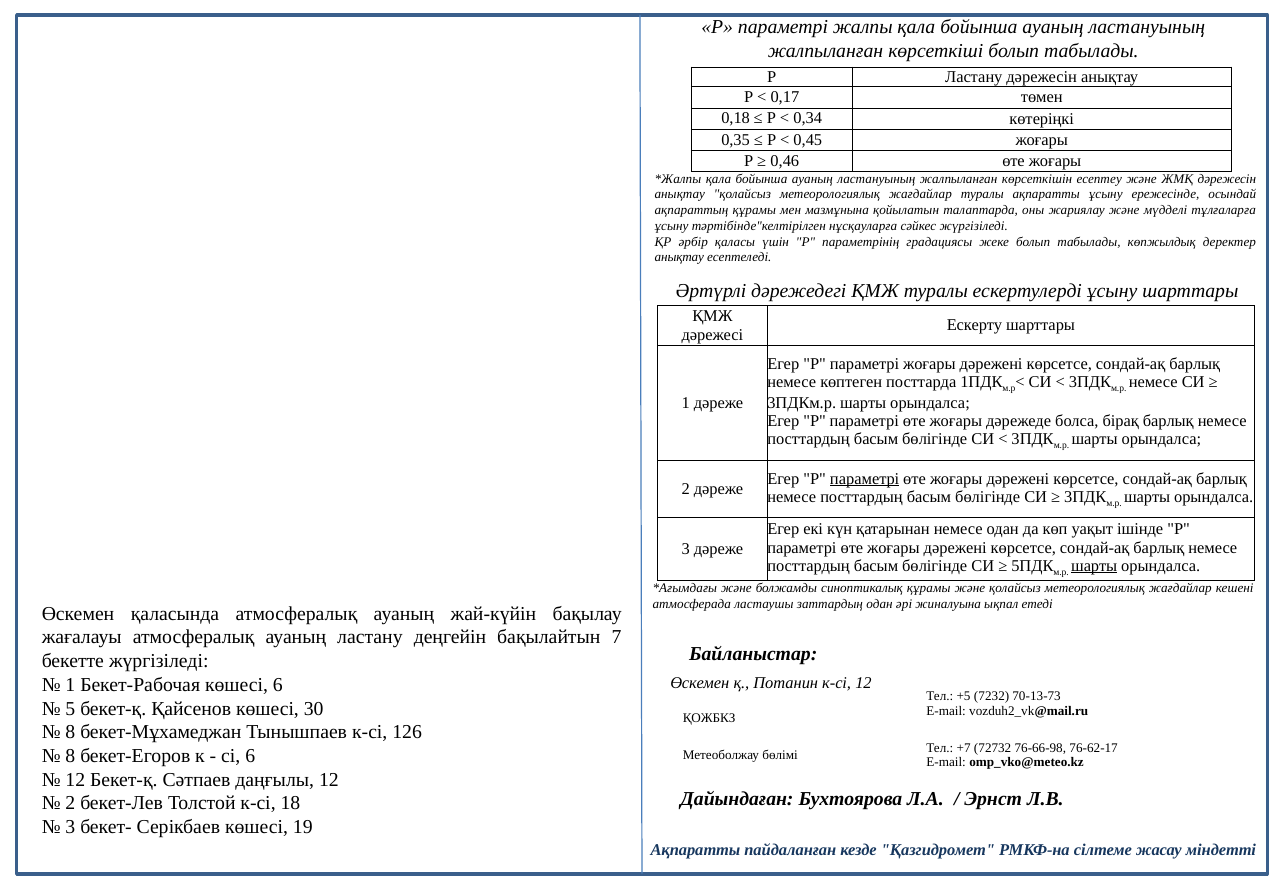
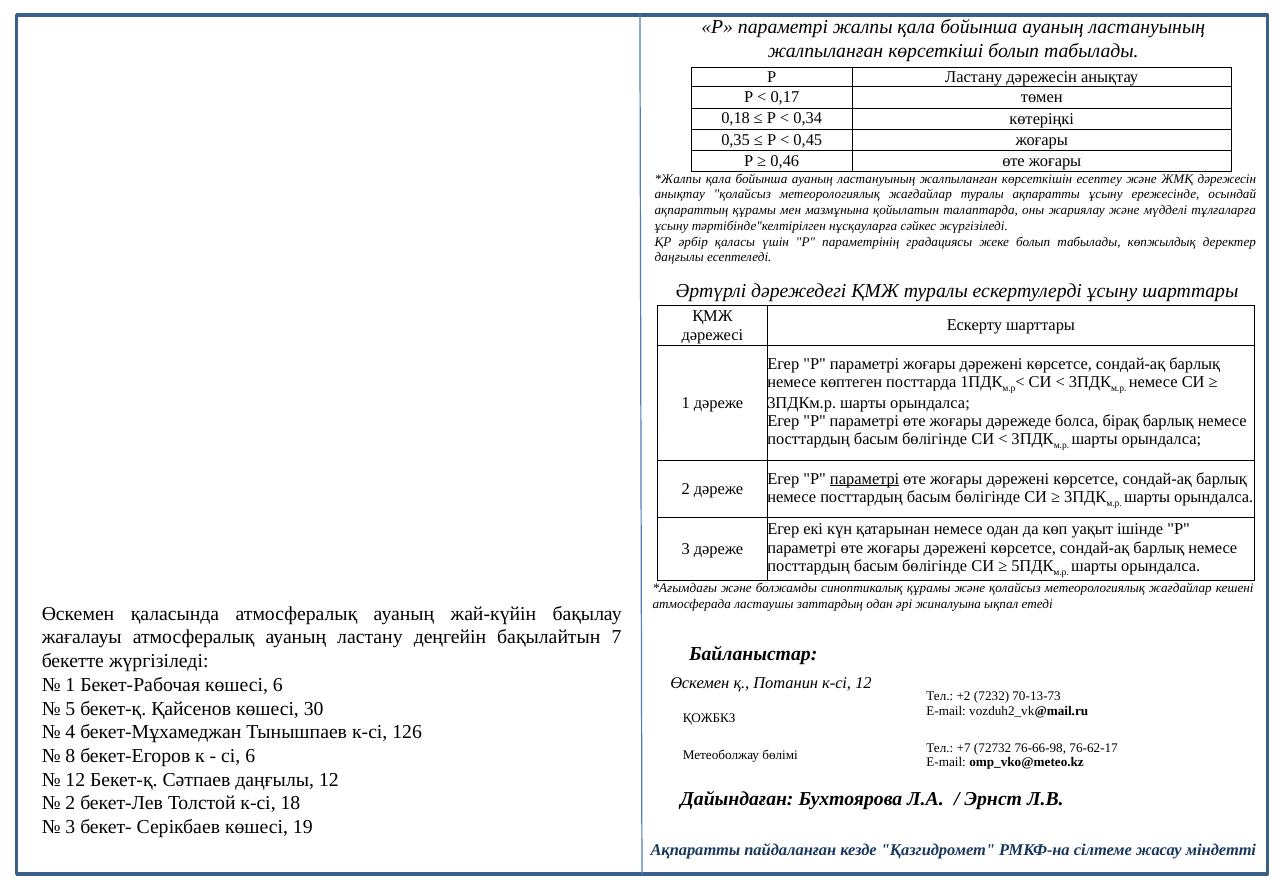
анықтау at (679, 258): анықтау -> даңғылы
шарты at (1094, 566) underline: present -> none
+5: +5 -> +2
8 at (70, 732): 8 -> 4
